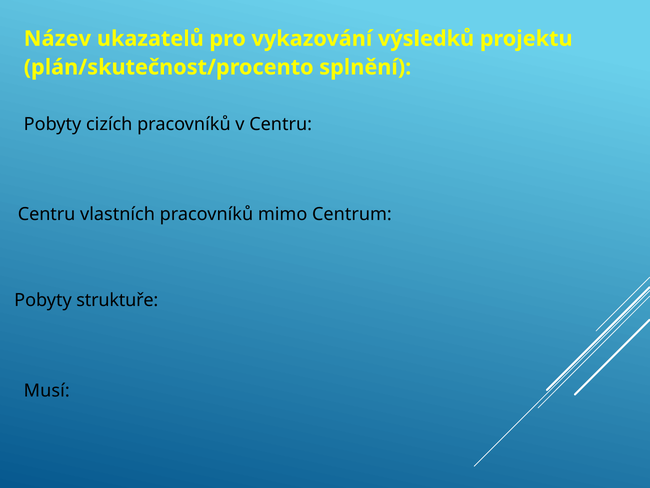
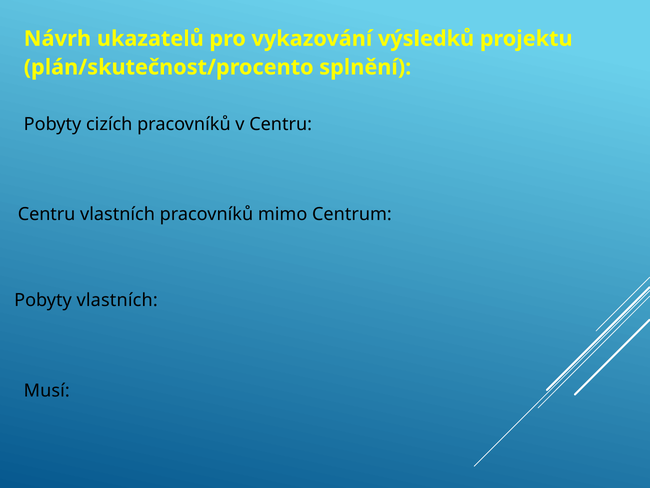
Název: Název -> Návrh
Pobyty struktuře: struktuře -> vlastních
